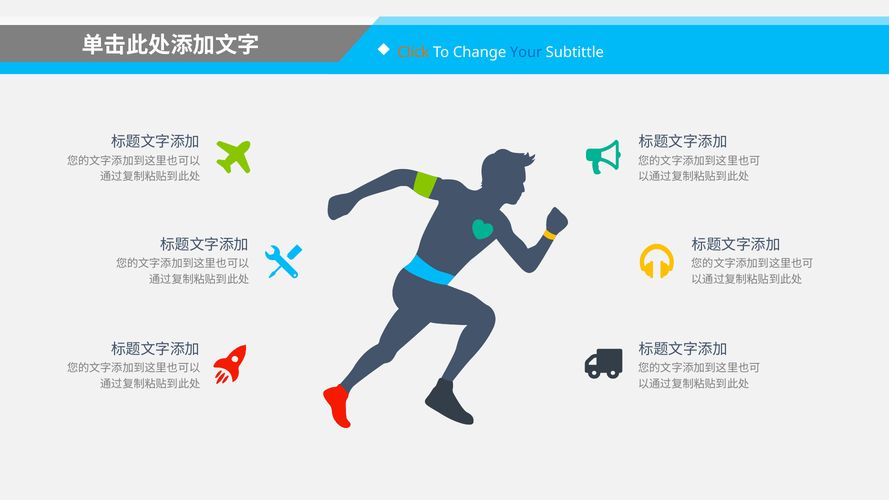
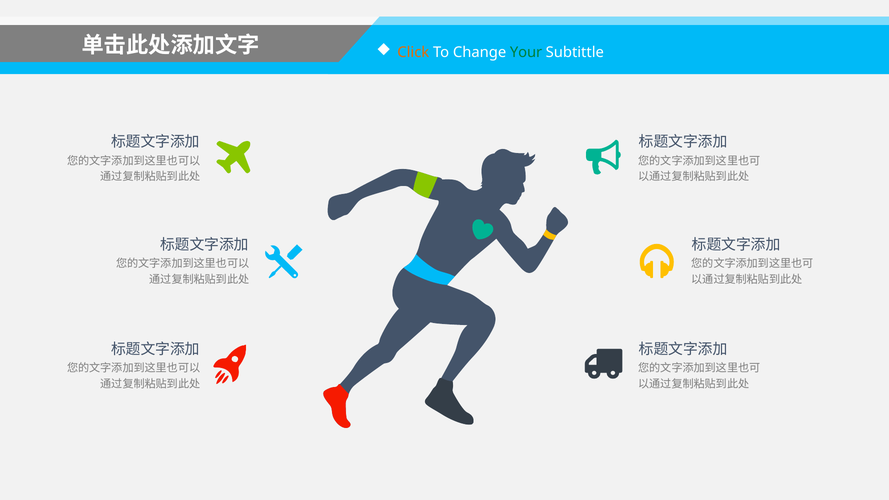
Your colour: blue -> green
